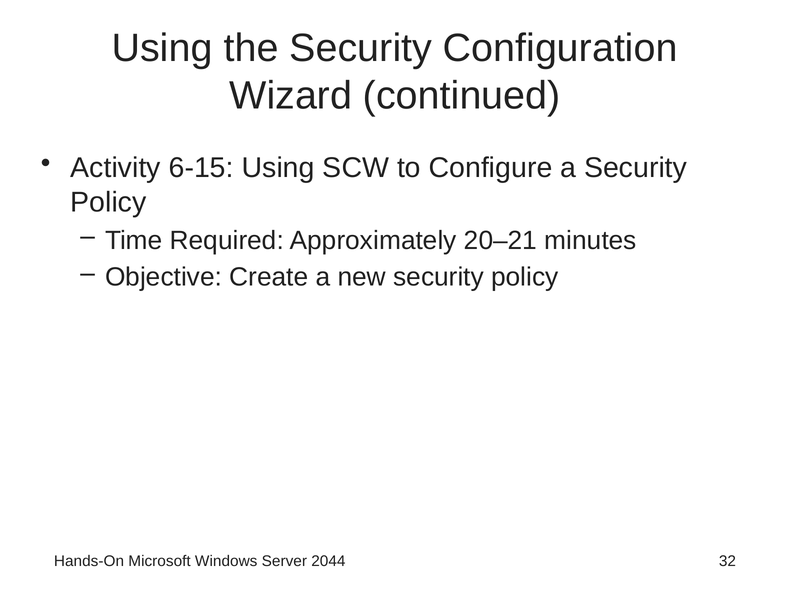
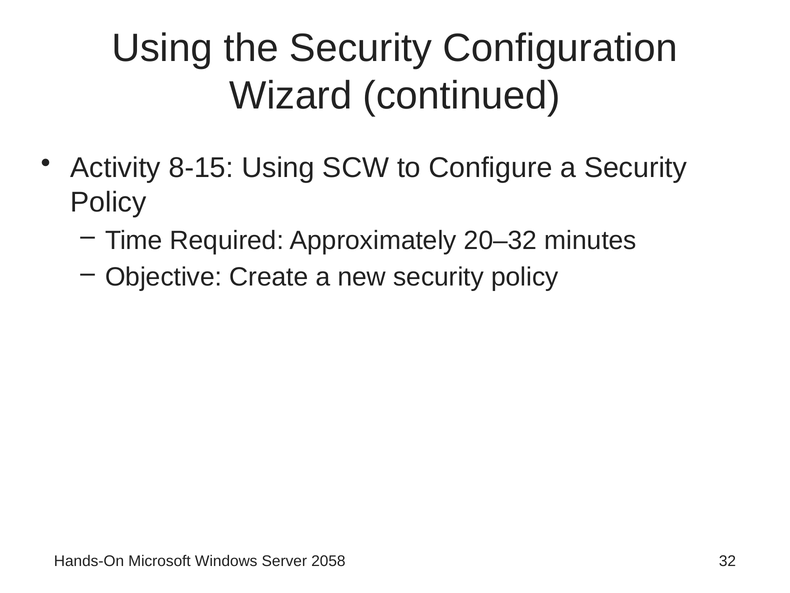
6-15: 6-15 -> 8-15
20–21: 20–21 -> 20–32
2044: 2044 -> 2058
